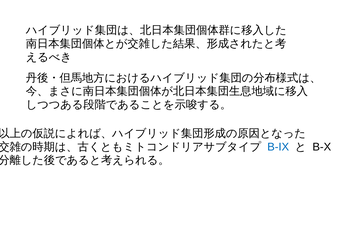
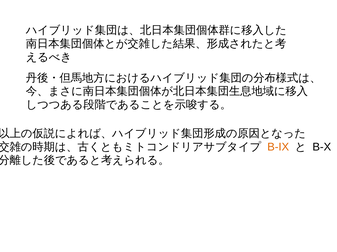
B-IX colour: blue -> orange
